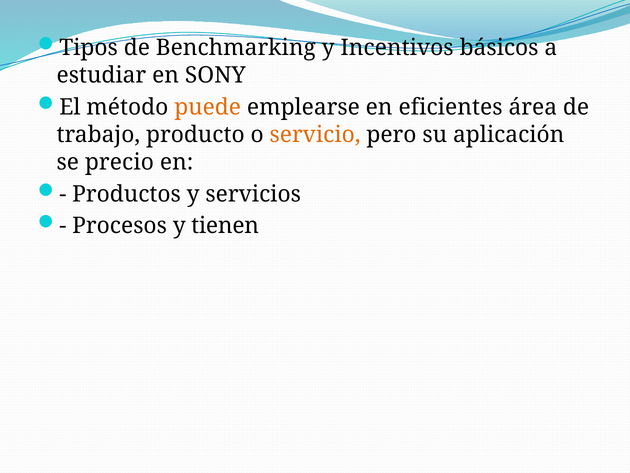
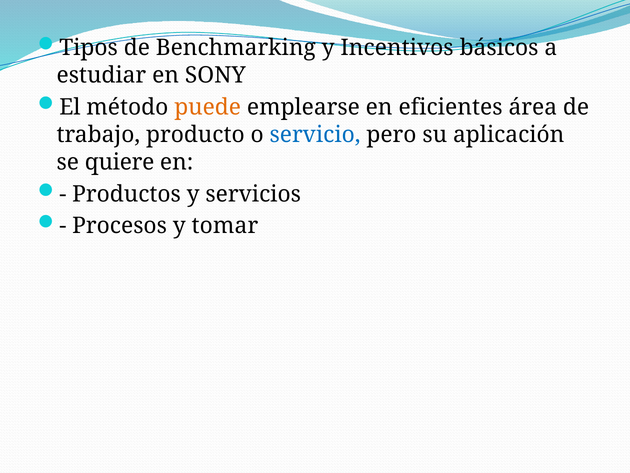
servicio colour: orange -> blue
precio: precio -> quiere
tienen: tienen -> tomar
